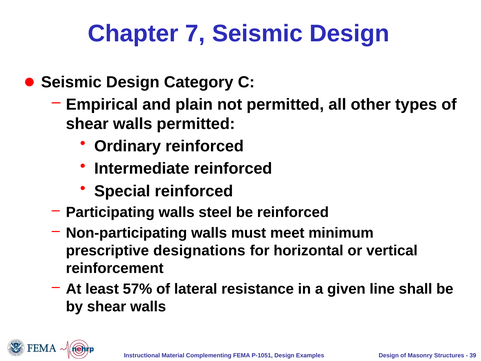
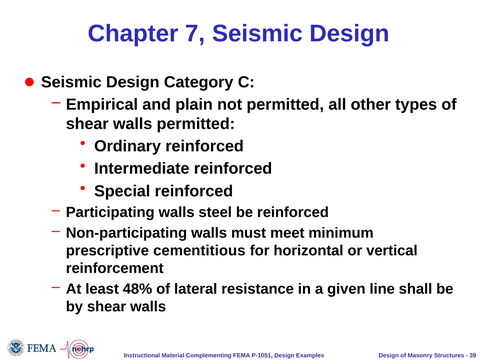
designations: designations -> cementitious
57%: 57% -> 48%
